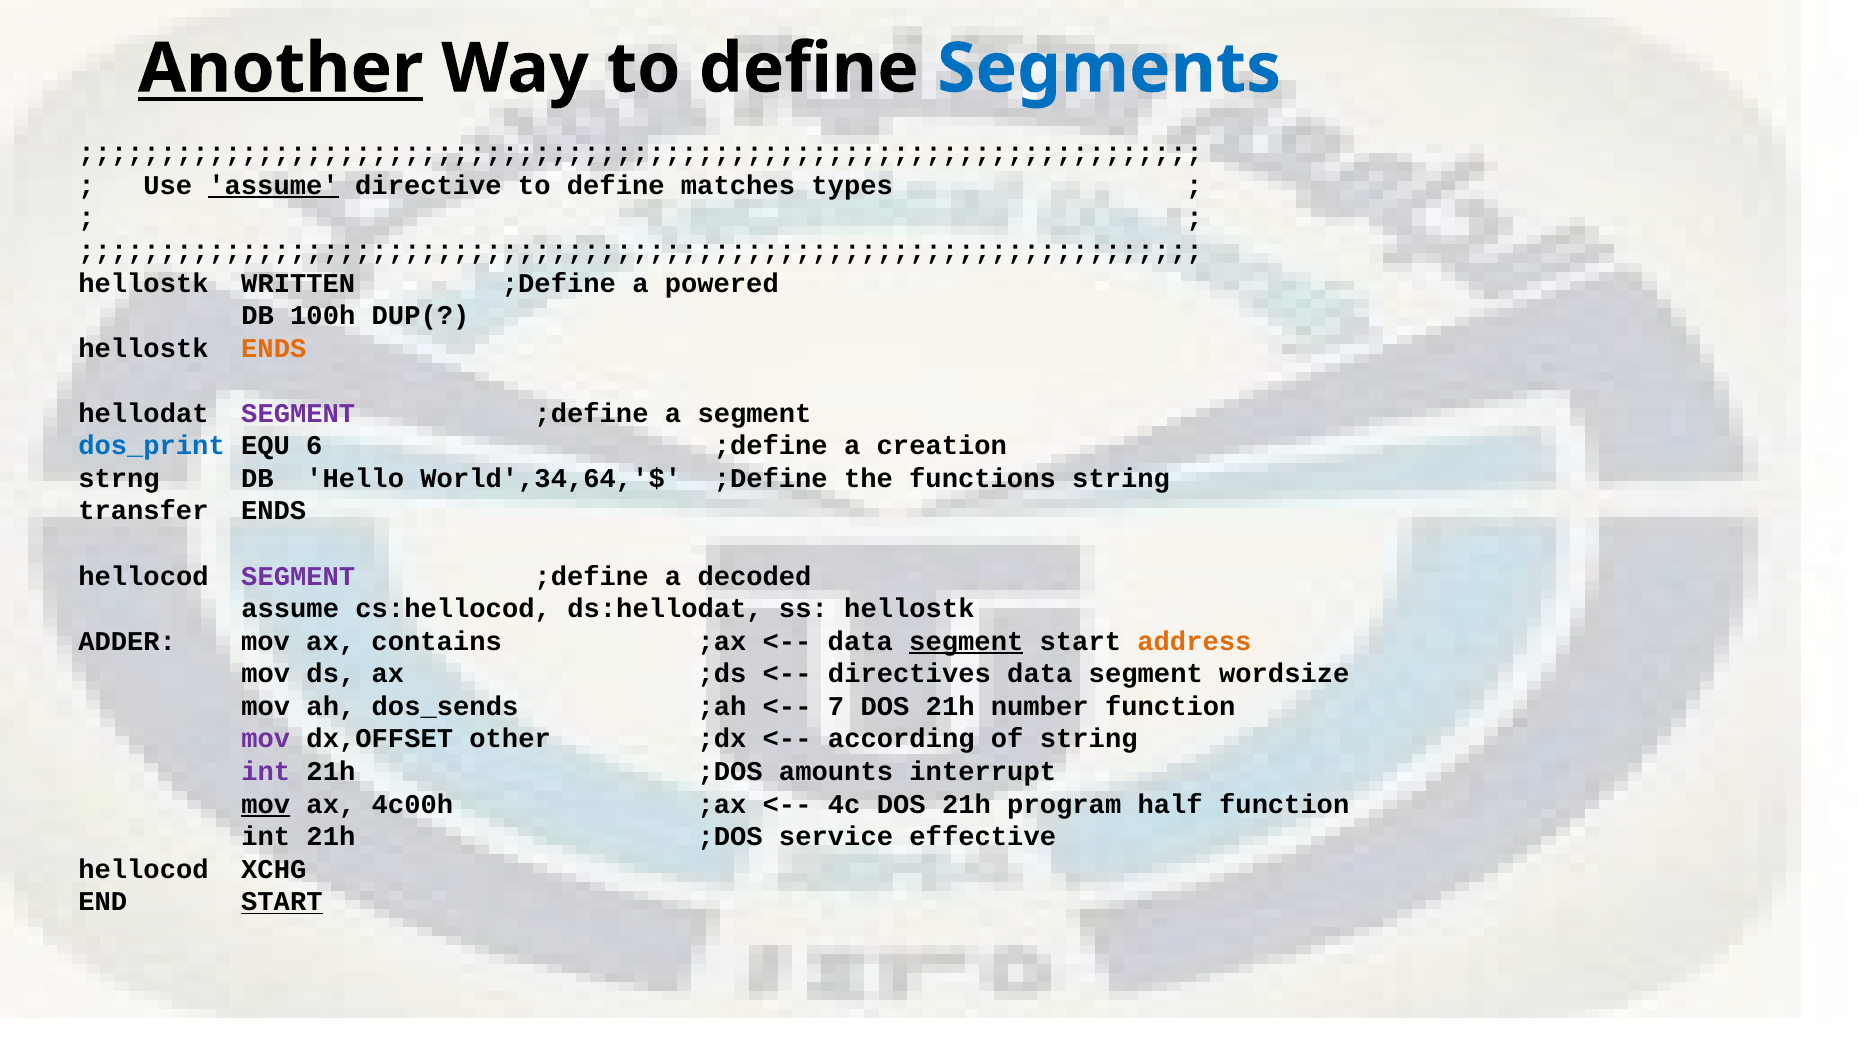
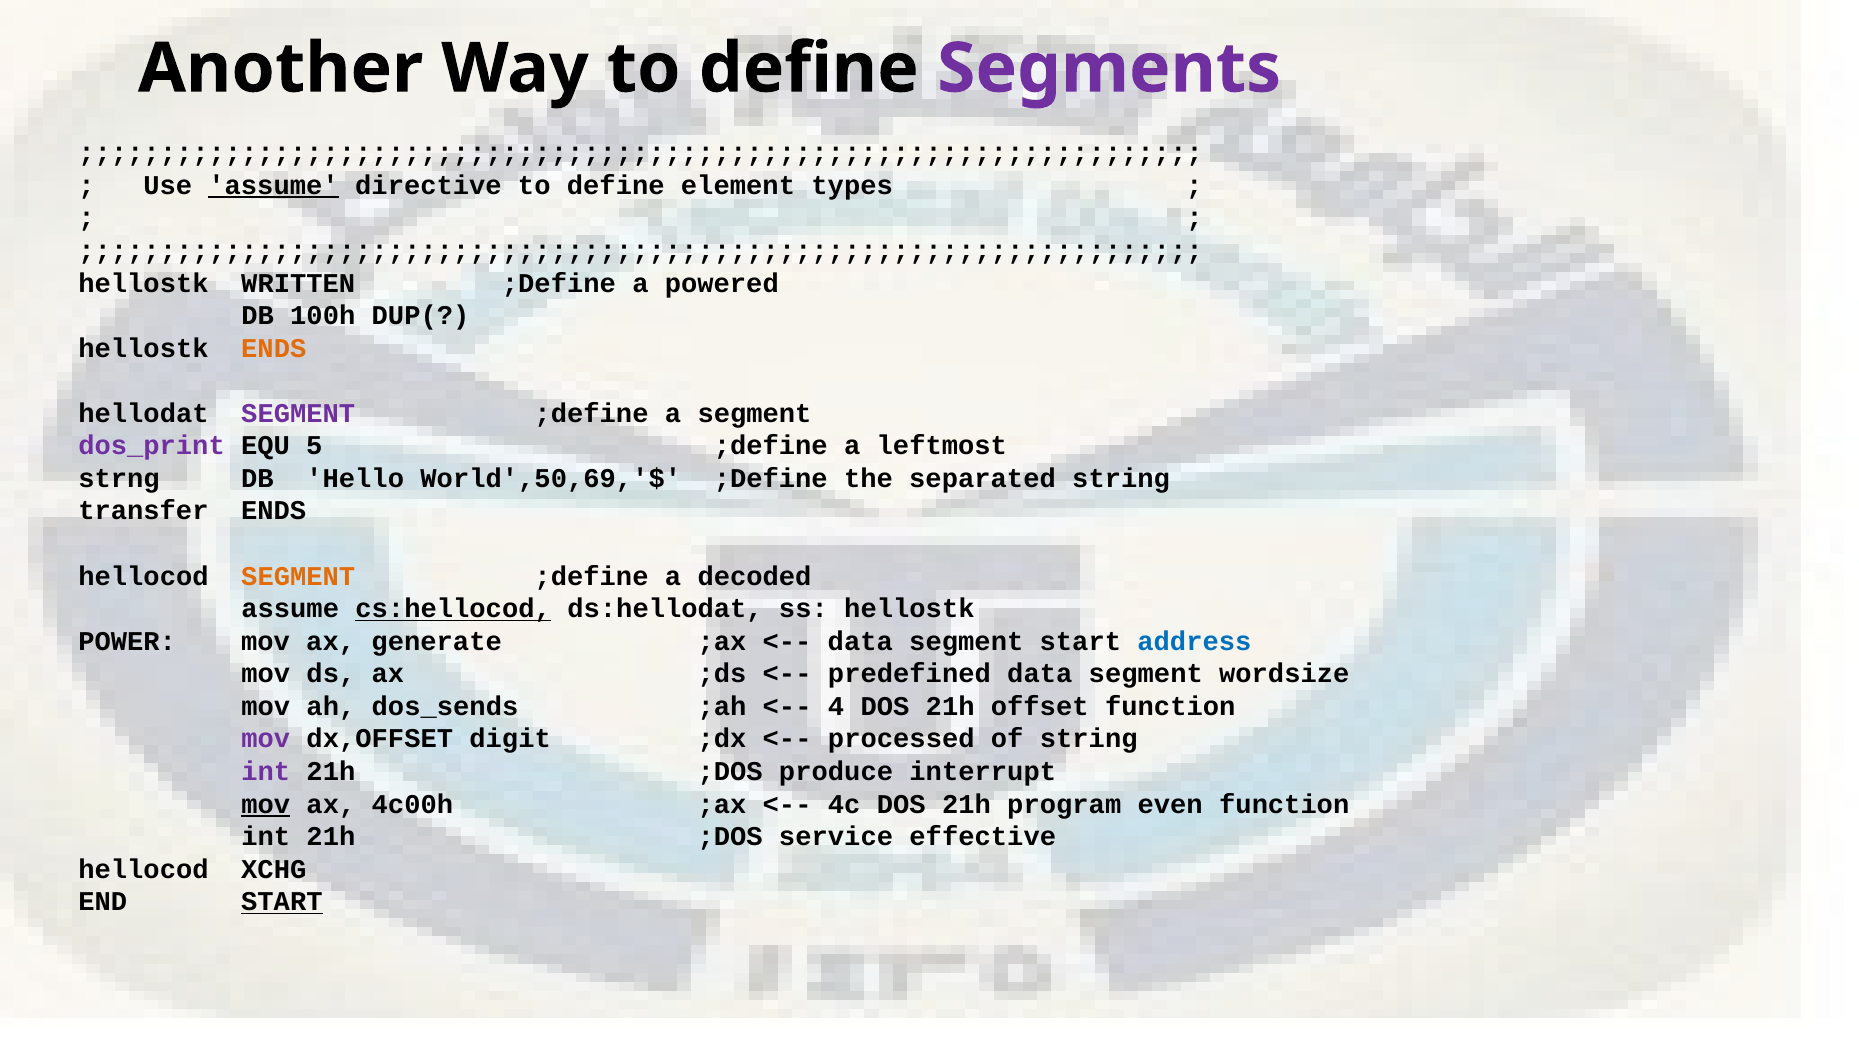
Another underline: present -> none
Segments colour: blue -> purple
matches: matches -> element
dos_print colour: blue -> purple
6: 6 -> 5
creation: creation -> leftmost
World',34,64,'$: World',34,64,'$ -> World',50,69,'$
functions: functions -> separated
SEGMENT at (298, 576) colour: purple -> orange
cs:hellocod underline: none -> present
ADDER: ADDER -> POWER
contains: contains -> generate
segment at (966, 641) underline: present -> none
address colour: orange -> blue
directives: directives -> predefined
7: 7 -> 4
number: number -> offset
other: other -> digit
according: according -> processed
amounts: amounts -> produce
half: half -> even
